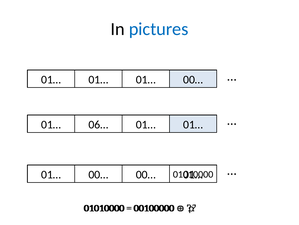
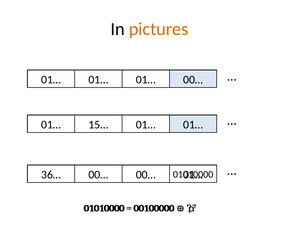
pictures colour: blue -> orange
06…: 06… -> 15…
01… at (51, 174): 01… -> 36…
